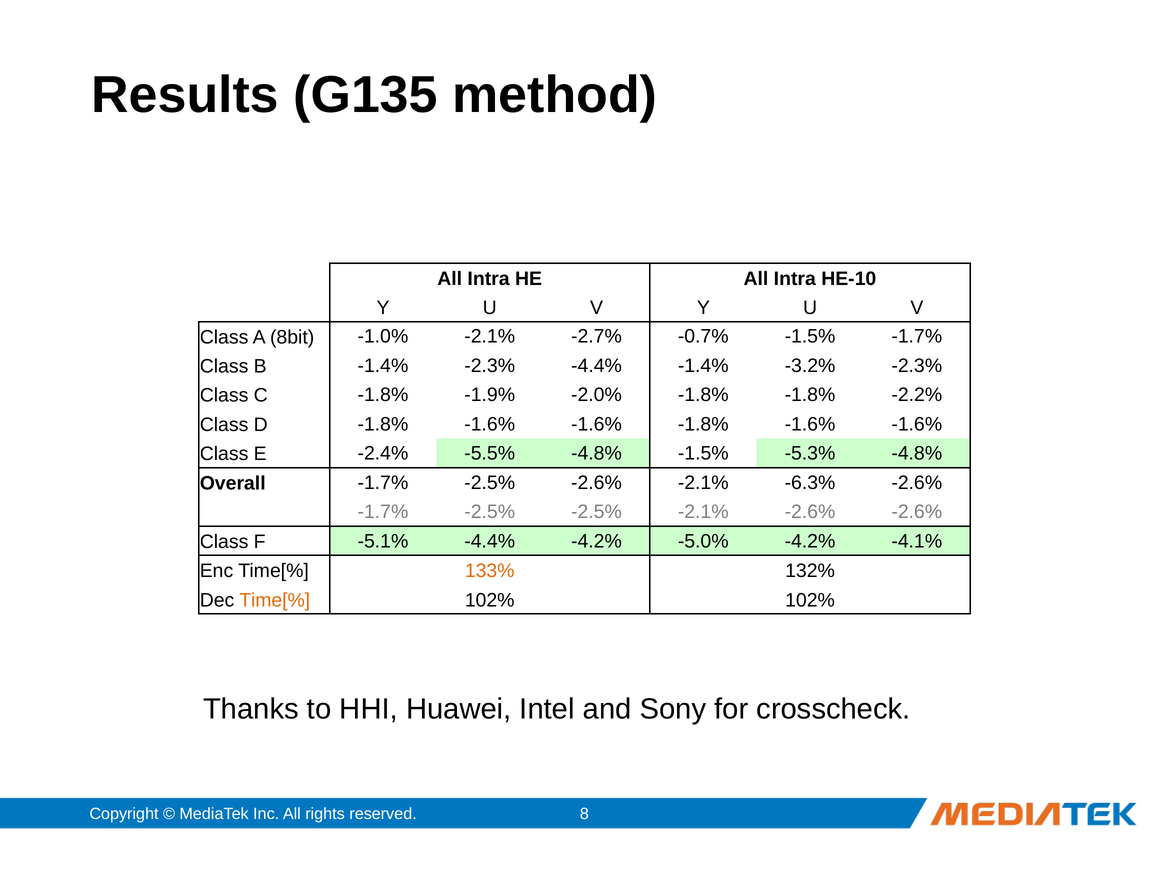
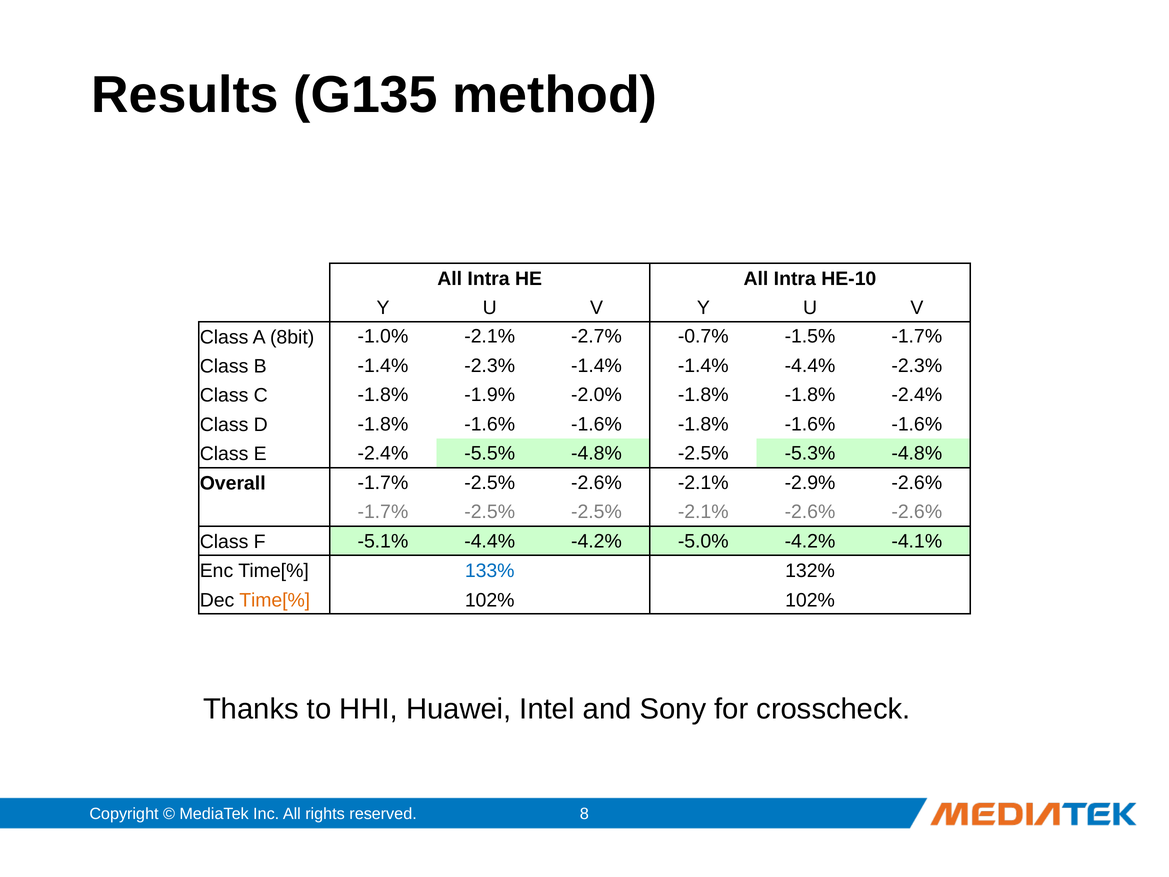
-2.3% -4.4%: -4.4% -> -1.4%
-1.4% -3.2%: -3.2% -> -4.4%
-1.8% -2.2%: -2.2% -> -2.4%
-4.8% -1.5%: -1.5% -> -2.5%
-6.3%: -6.3% -> -2.9%
133% colour: orange -> blue
